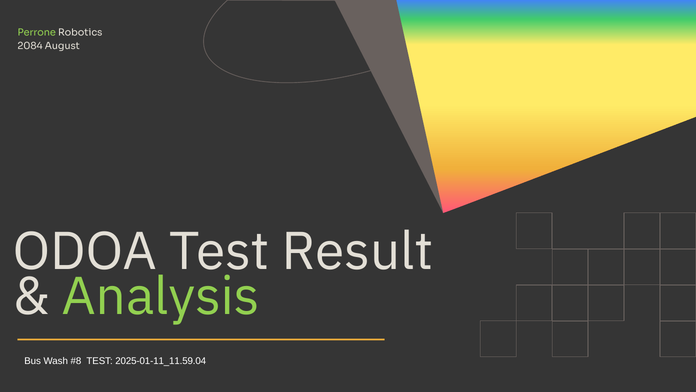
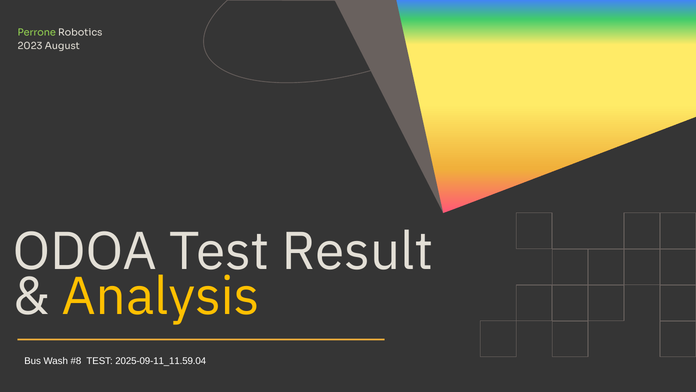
2084: 2084 -> 2023
Analysis colour: light green -> yellow
2025-01-11_11.59.04: 2025-01-11_11.59.04 -> 2025-09-11_11.59.04
